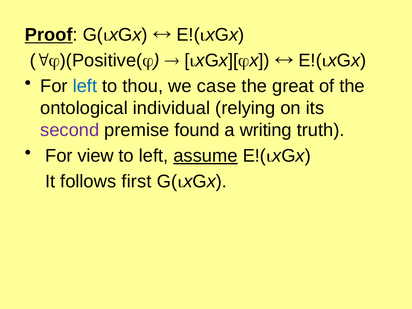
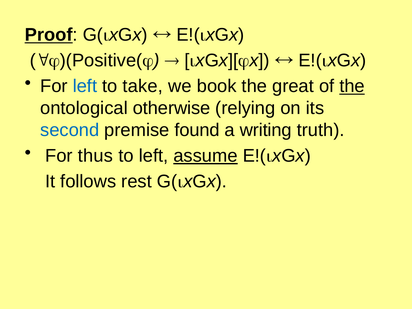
thou: thou -> take
case: case -> book
the at (352, 86) underline: none -> present
individual: individual -> otherwise
second colour: purple -> blue
view: view -> thus
first: first -> rest
